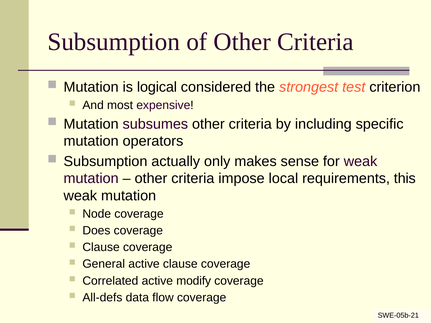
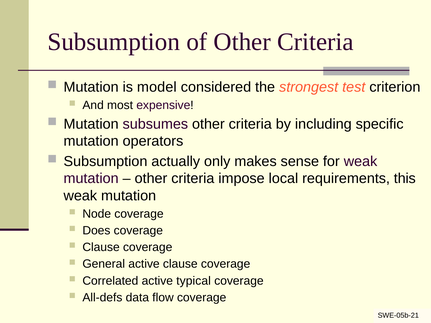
logical: logical -> model
modify: modify -> typical
